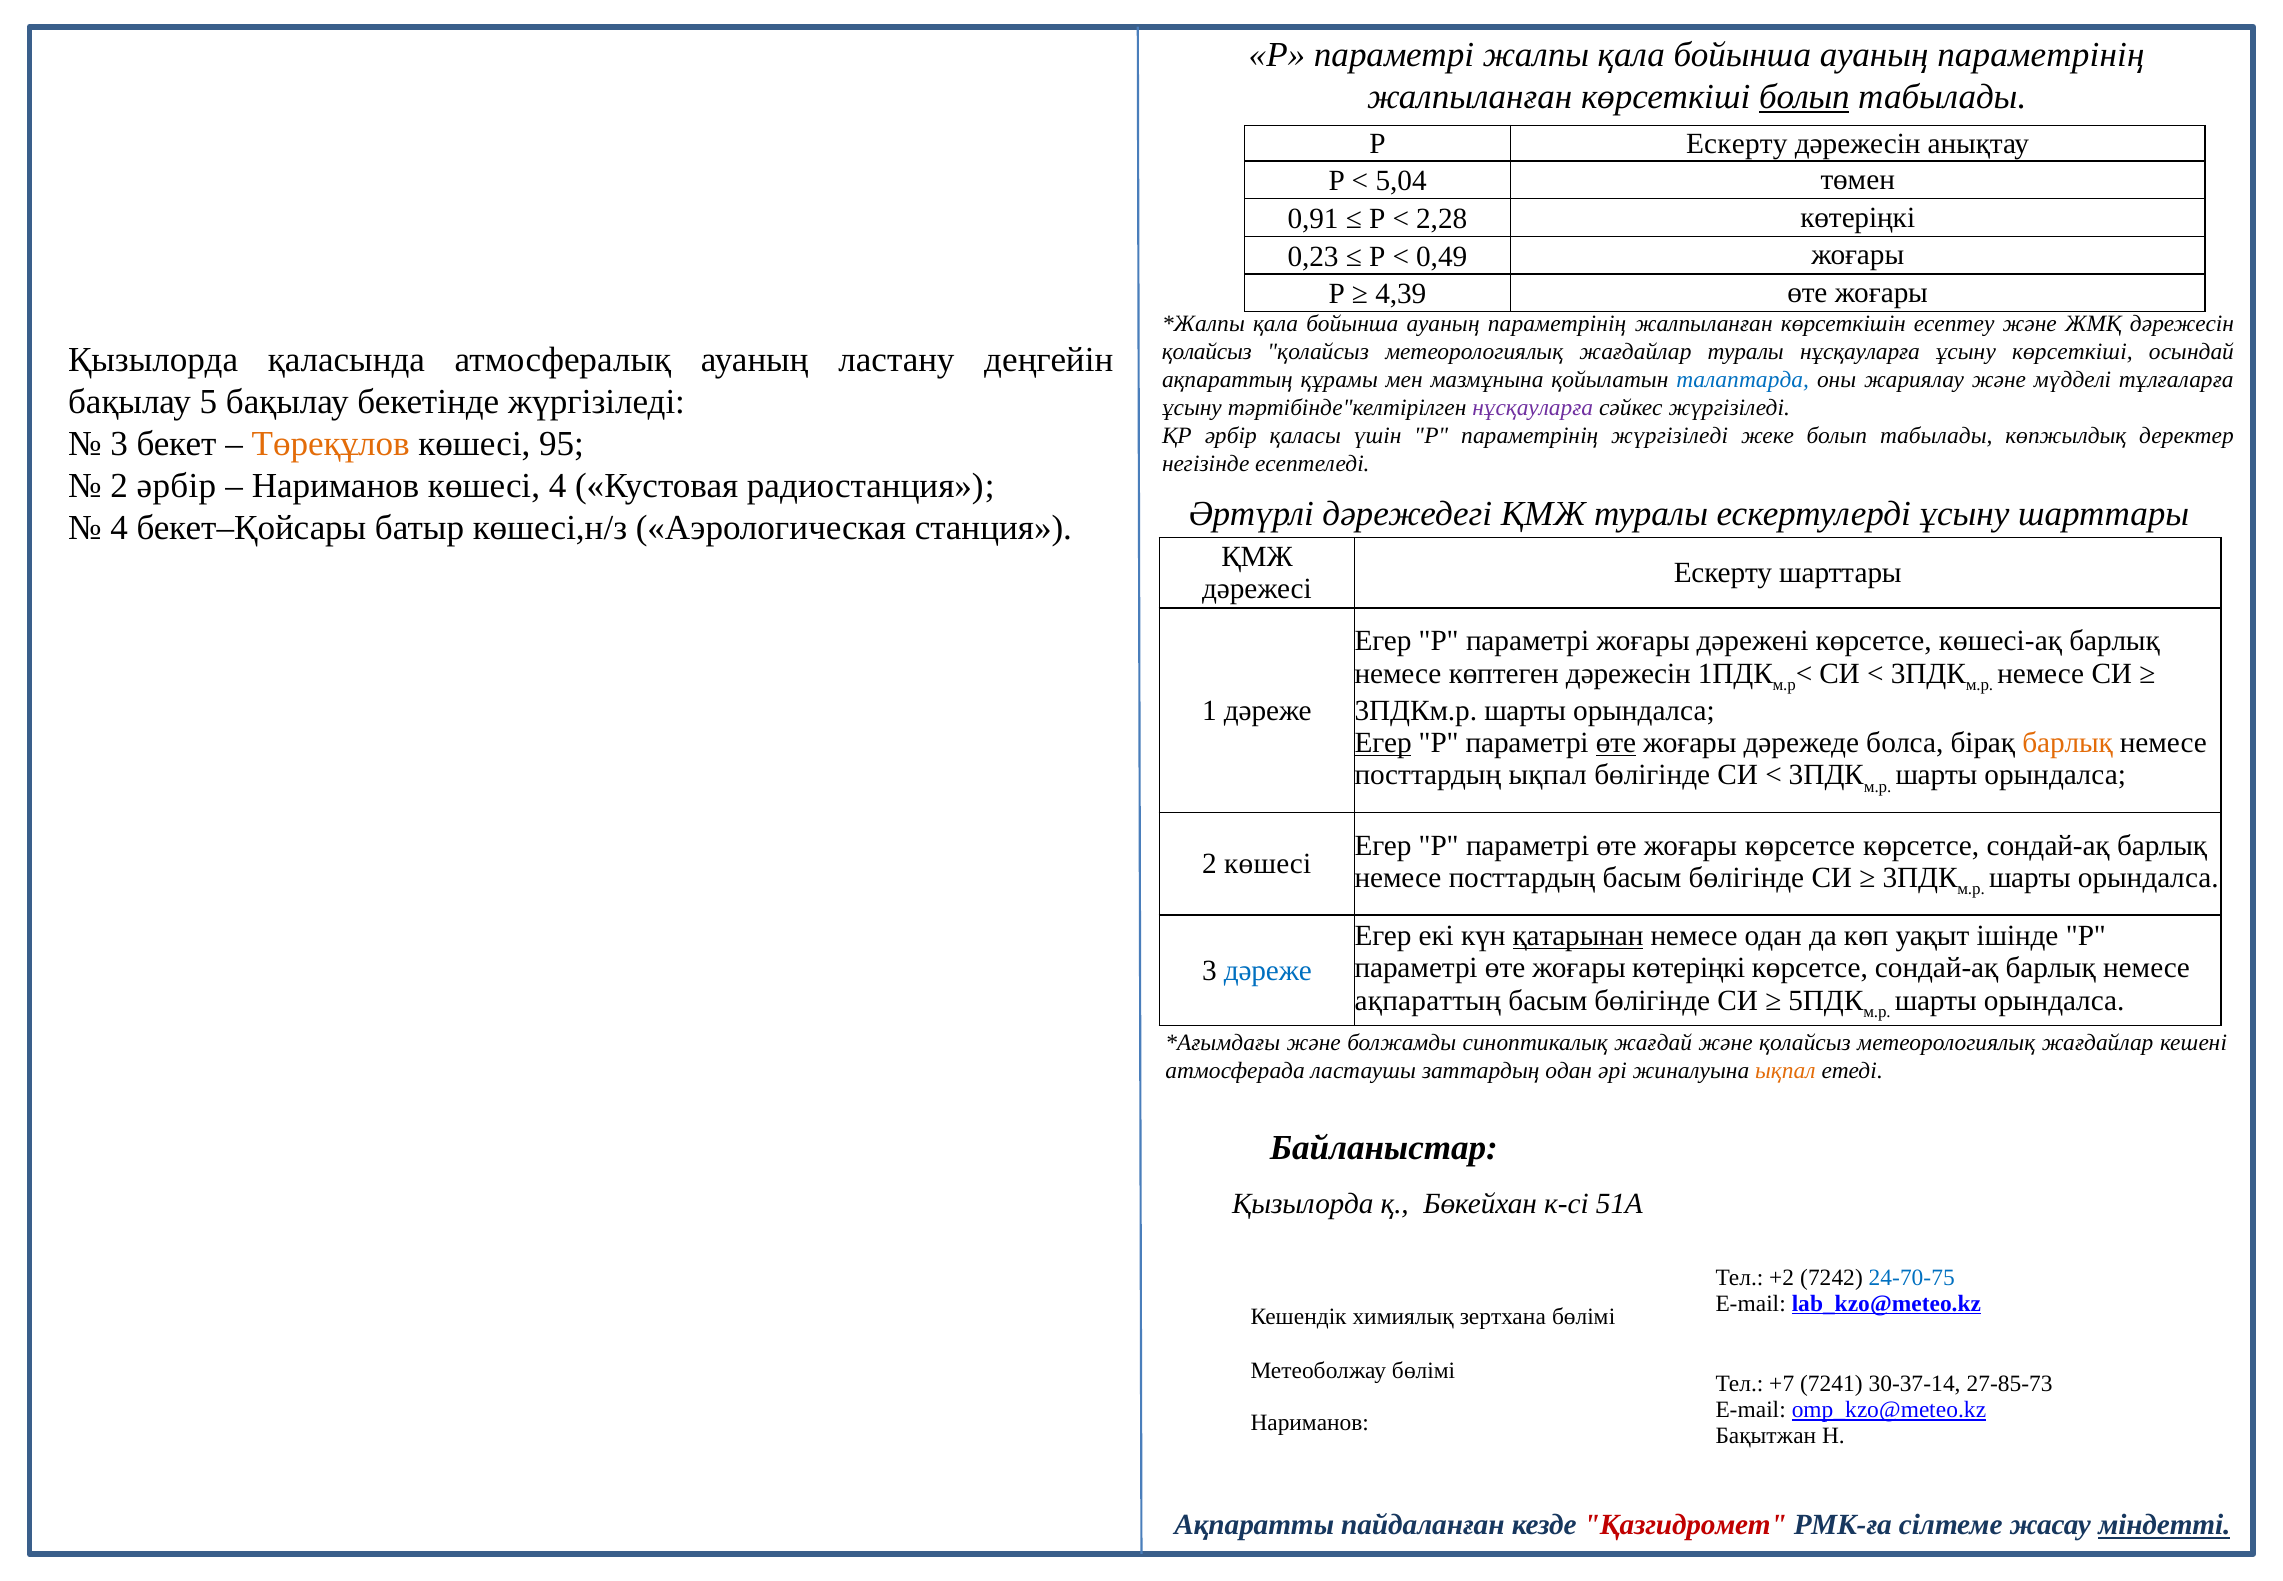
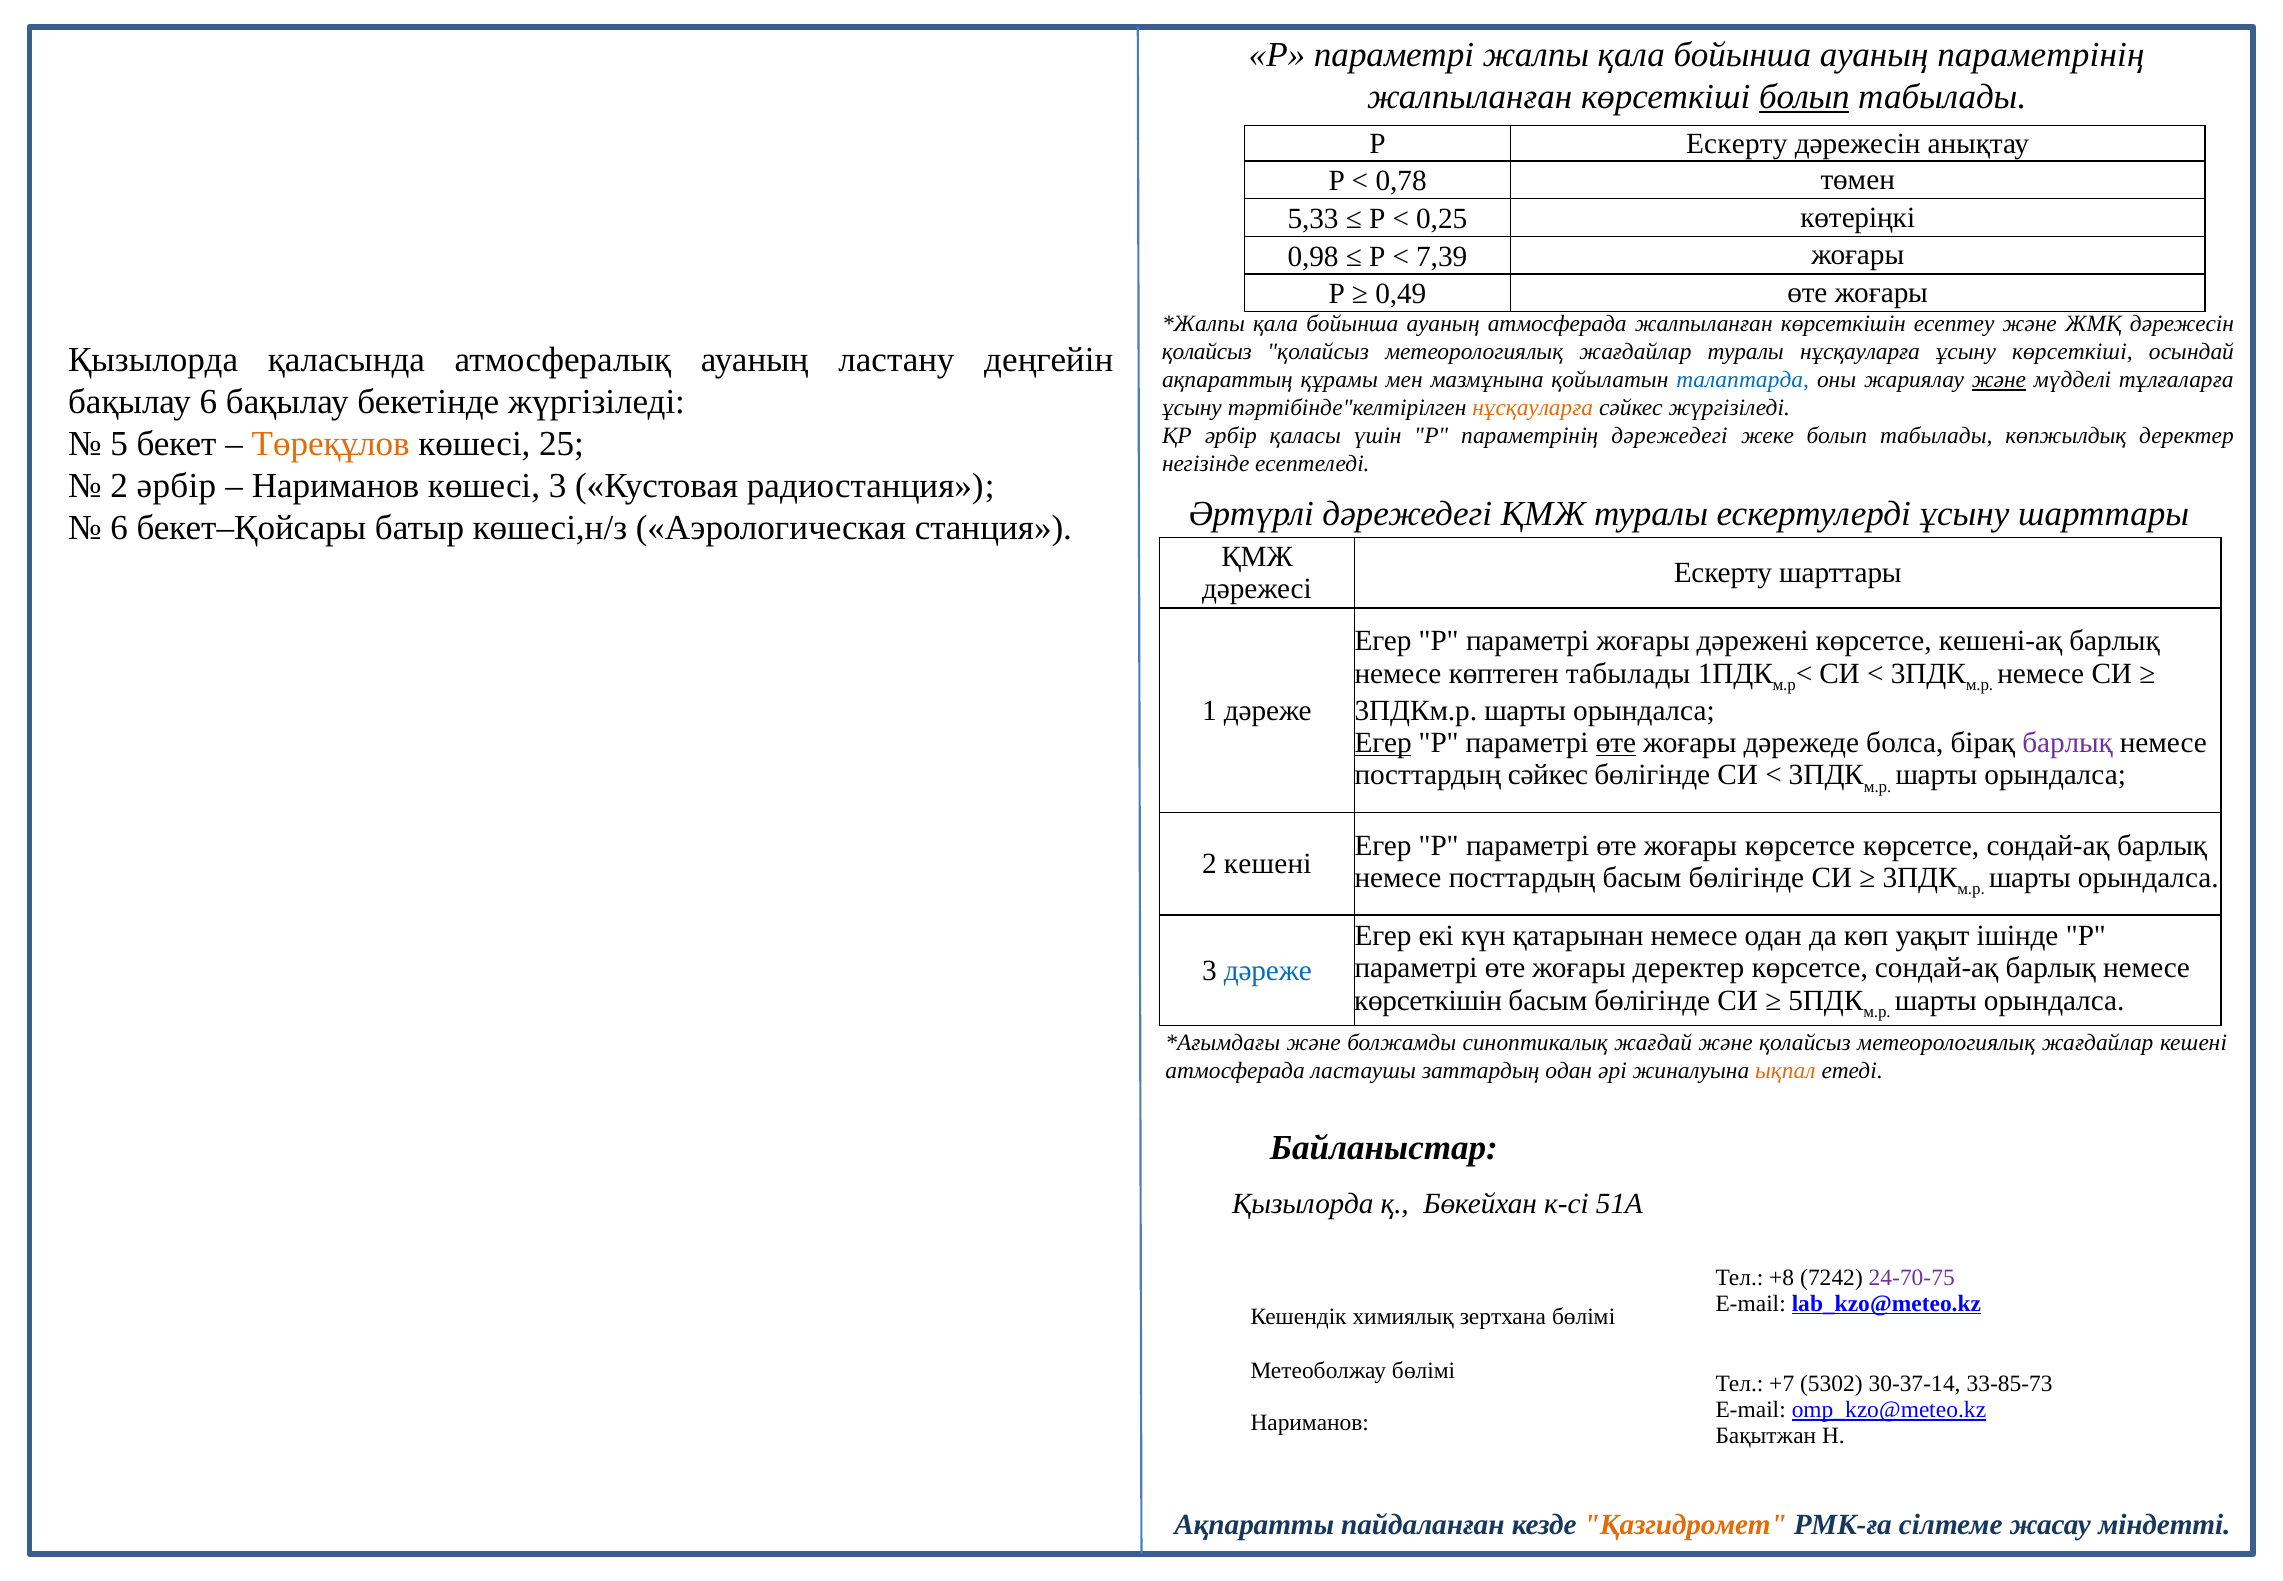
5,04: 5,04 -> 0,78
0,91: 0,91 -> 5,33
2,28: 2,28 -> 0,25
0,23: 0,23 -> 0,98
0,49: 0,49 -> 7,39
4,39: 4,39 -> 0,49
параметрінің at (1557, 324): параметрінің -> атмосферада
және at (1999, 380) underline: none -> present
бақылау 5: 5 -> 6
нұсқауларға at (1533, 408) colour: purple -> orange
параметрінің жүргізіледі: жүргізіледі -> дәрежедегі
3 at (119, 444): 3 -> 5
95: 95 -> 25
көшесі 4: 4 -> 3
4 at (119, 528): 4 -> 6
көшесі-ақ: көшесі-ақ -> кешені-ақ
көптеген дәрежесін: дәрежесін -> табылады
барлық at (2068, 743) colour: orange -> purple
посттардың ықпал: ықпал -> сәйкес
2 көшесі: көшесі -> кешені
қатарынан underline: present -> none
жоғары көтеріңкі: көтеріңкі -> деректер
ақпараттың at (1428, 1000): ақпараттың -> көрсеткішін
+2: +2 -> +8
24-70-75 colour: blue -> purple
7241: 7241 -> 5302
27-85-73: 27-85-73 -> 33-85-73
Қазгидромет colour: red -> orange
міндетті underline: present -> none
